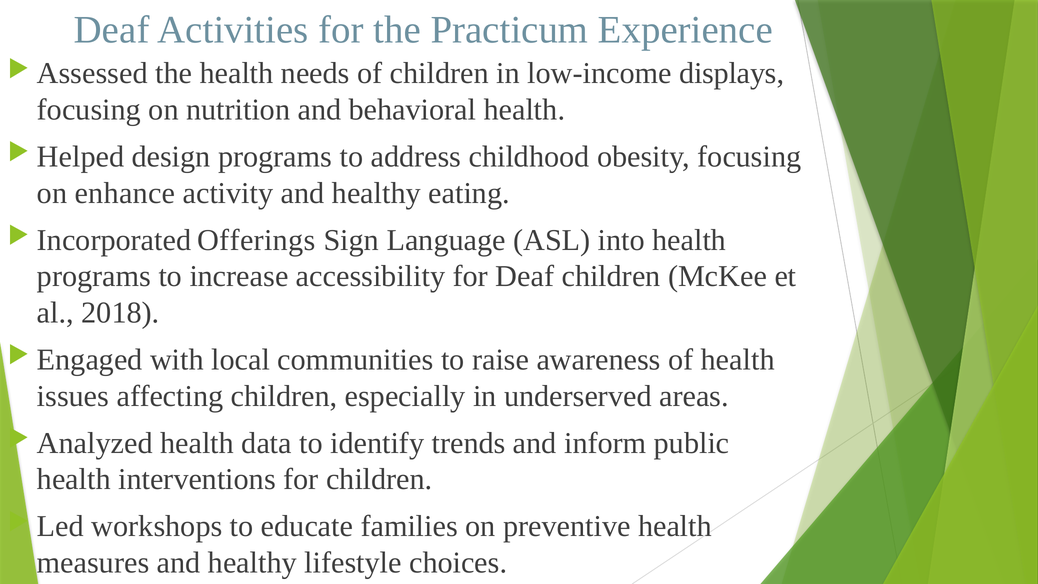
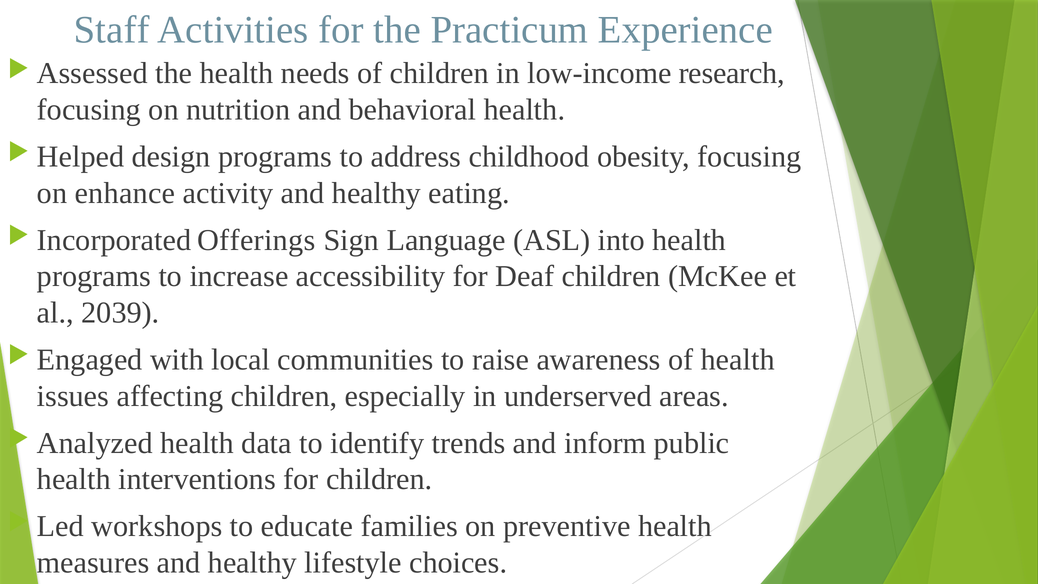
Deaf at (112, 30): Deaf -> Staff
displays: displays -> research
2018: 2018 -> 2039
